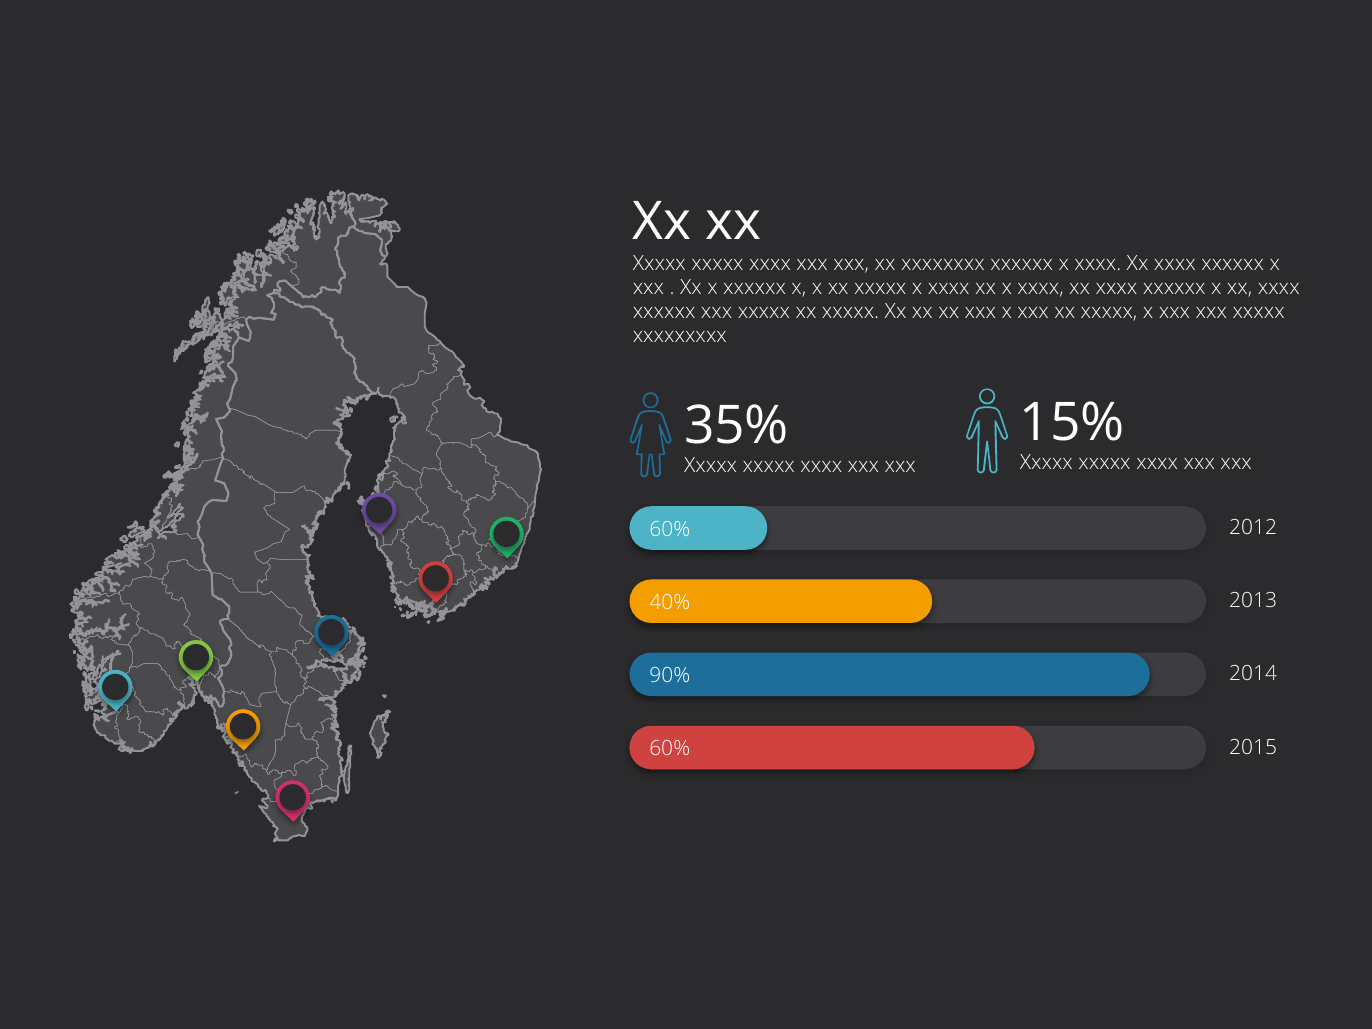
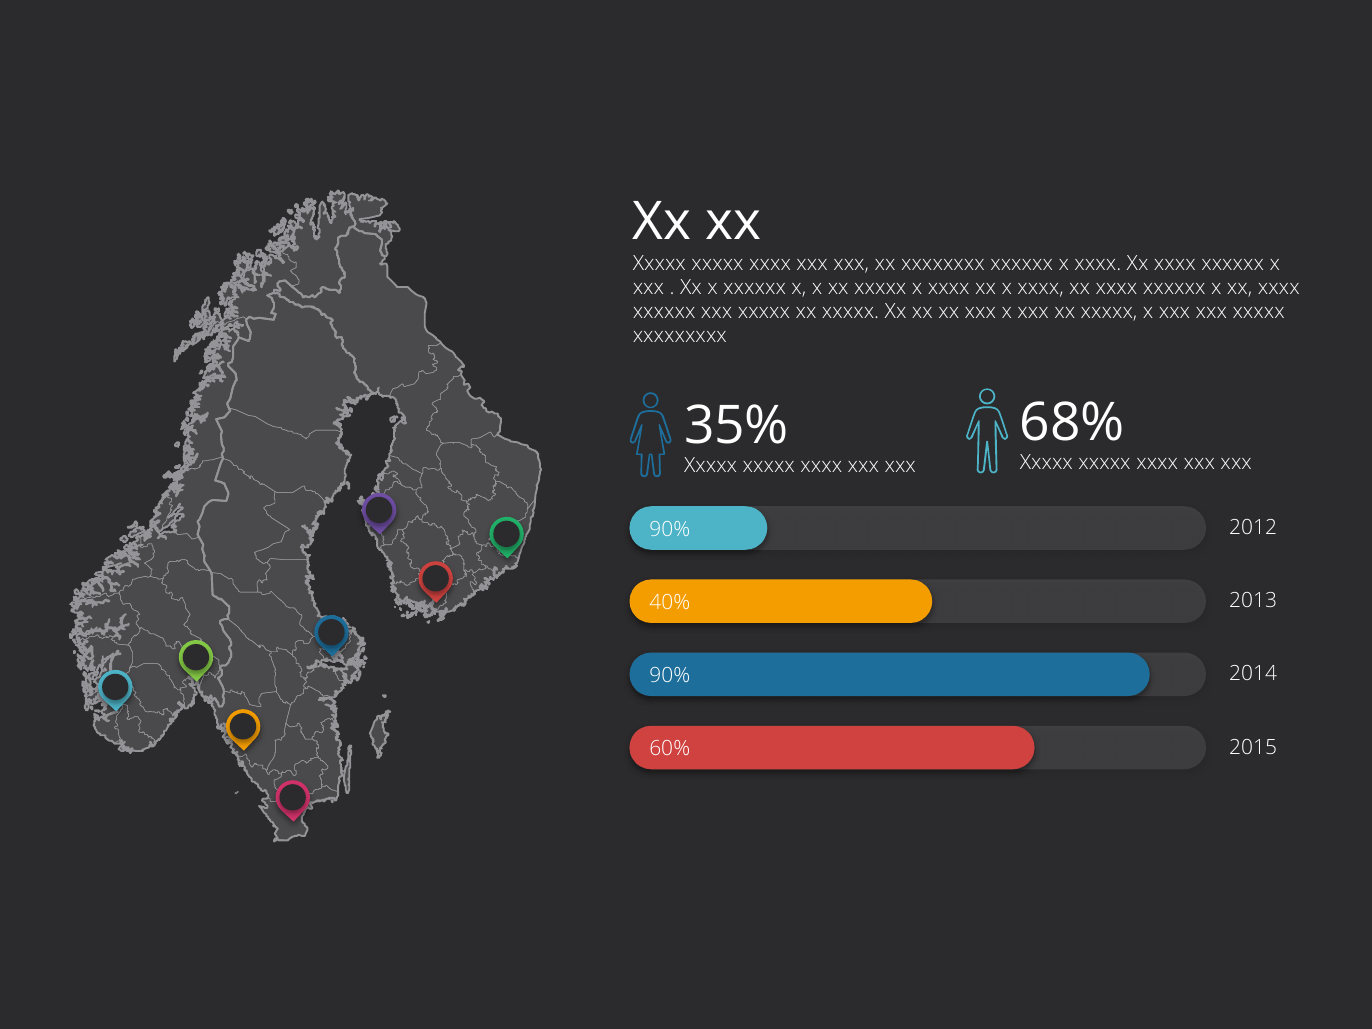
15%: 15% -> 68%
60% at (670, 529): 60% -> 90%
